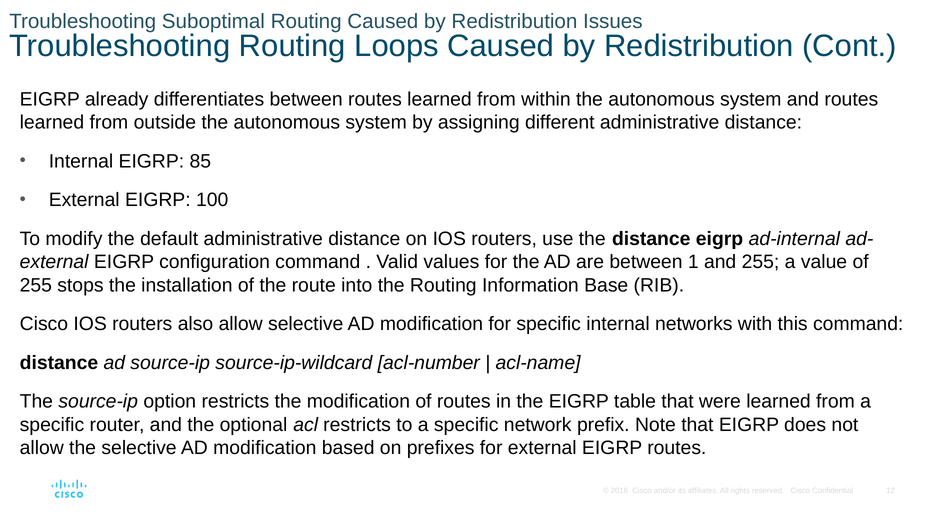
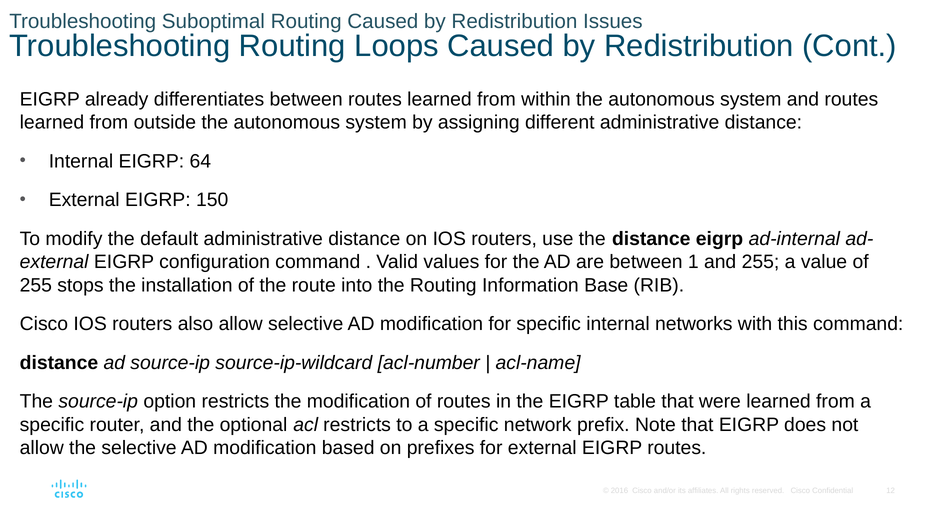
85: 85 -> 64
100: 100 -> 150
